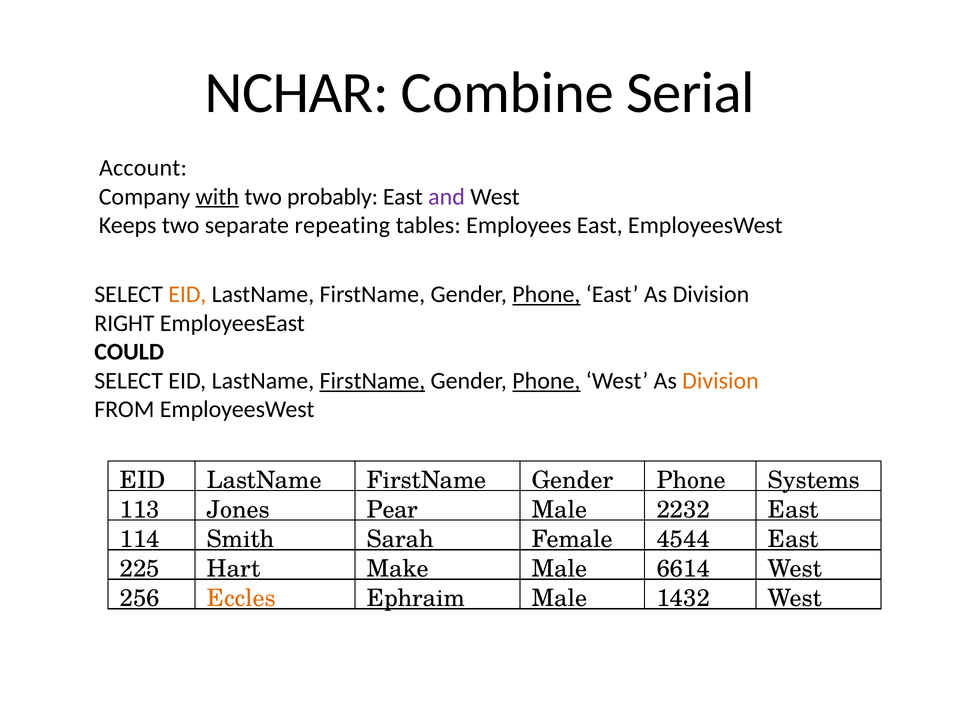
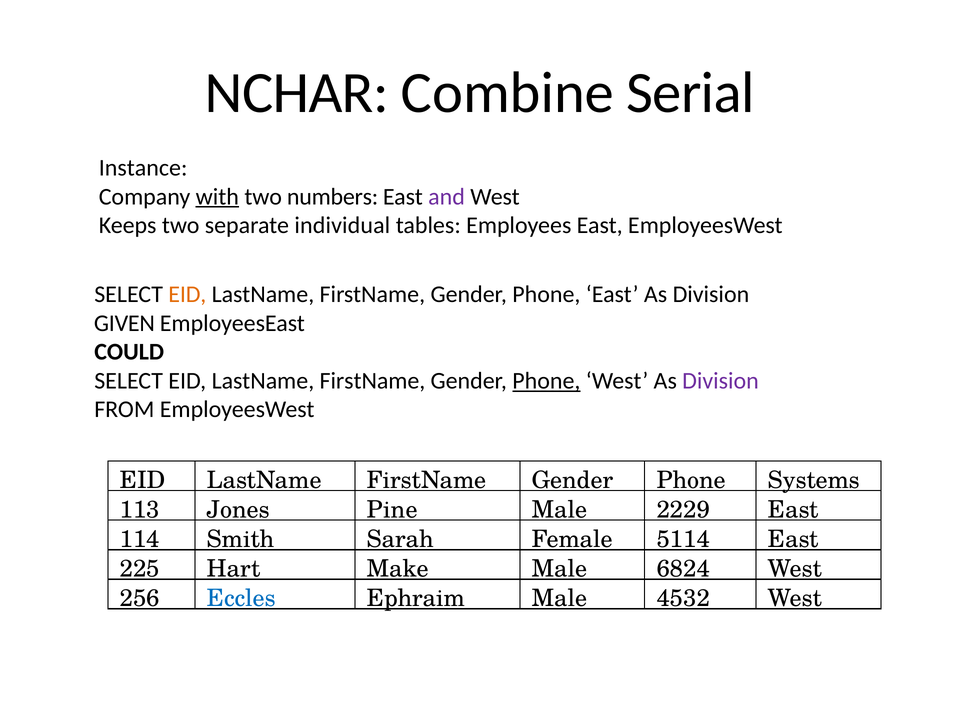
Account: Account -> Instance
probably: probably -> numbers
repeating: repeating -> individual
Phone at (546, 295) underline: present -> none
RIGHT: RIGHT -> GIVEN
FirstName at (372, 381) underline: present -> none
Division at (721, 381) colour: orange -> purple
Pear: Pear -> Pine
2232: 2232 -> 2229
4544: 4544 -> 5114
6614: 6614 -> 6824
Eccles colour: orange -> blue
1432: 1432 -> 4532
